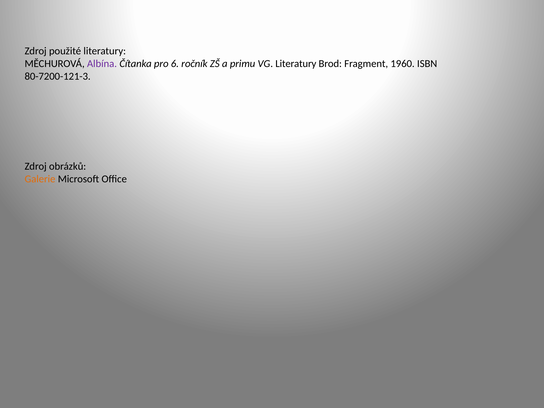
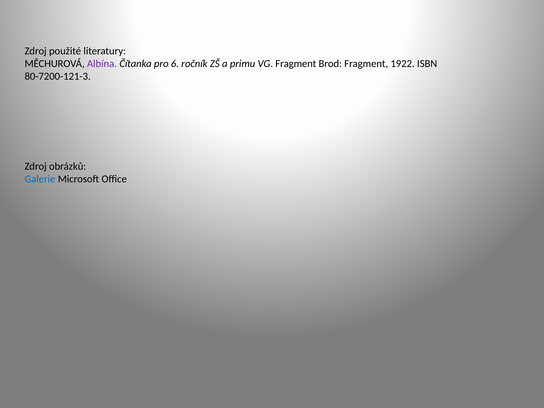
VG Literatury: Literatury -> Fragment
1960: 1960 -> 1922
Galerie colour: orange -> blue
